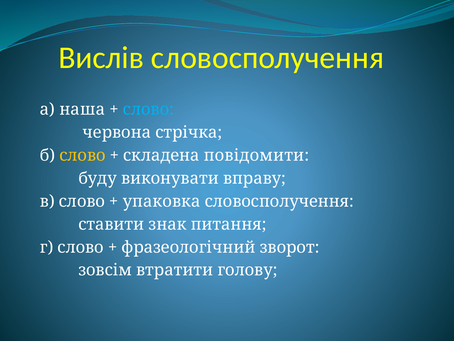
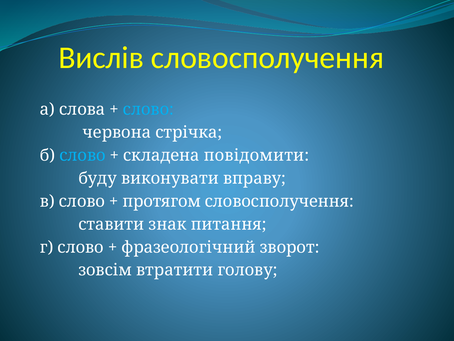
наша: наша -> слова
слово at (82, 155) colour: yellow -> light blue
упаковка: упаковка -> протягом
